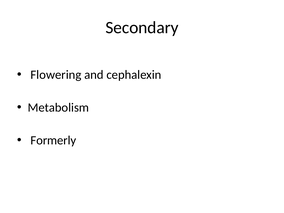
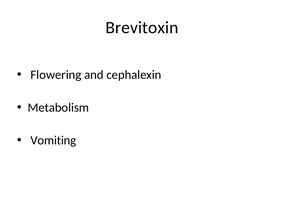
Secondary: Secondary -> Brevitoxin
Formerly: Formerly -> Vomiting
